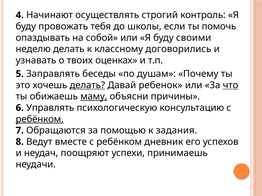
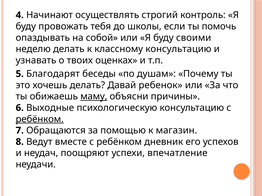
классному договорились: договорились -> консультацию
Заправлять: Заправлять -> Благодарят
делать at (87, 85) underline: present -> none
что underline: present -> none
Управлять: Управлять -> Выходные
задания: задания -> магазин
принимаешь: принимаешь -> впечатление
